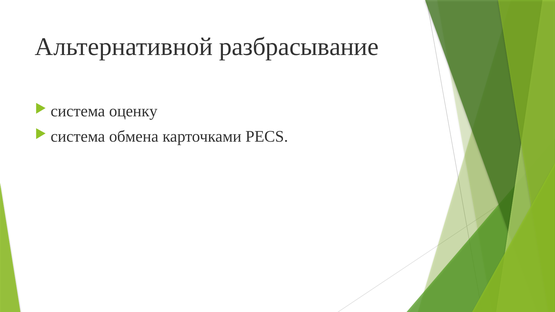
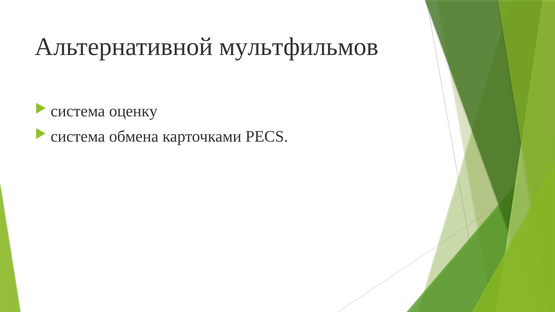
разбрасывание: разбрасывание -> мультфильмов
